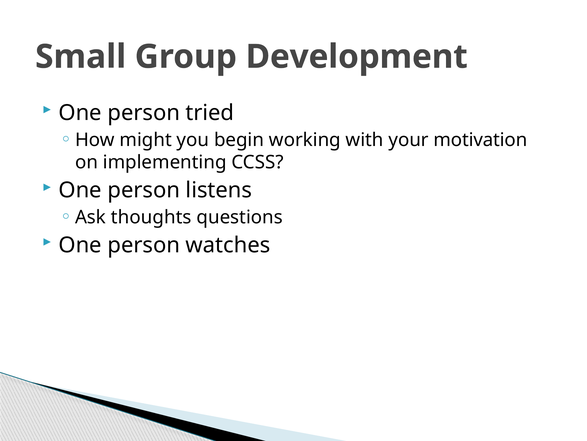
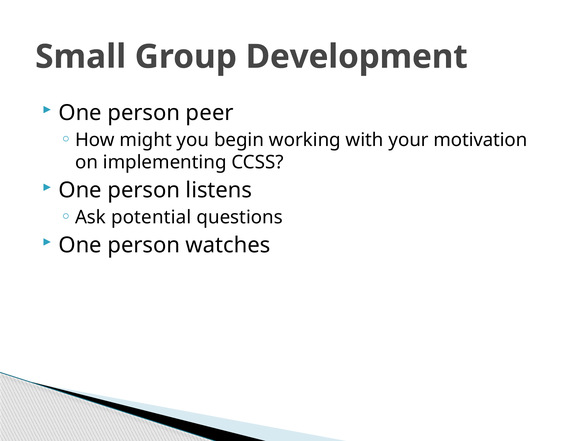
tried: tried -> peer
thoughts: thoughts -> potential
